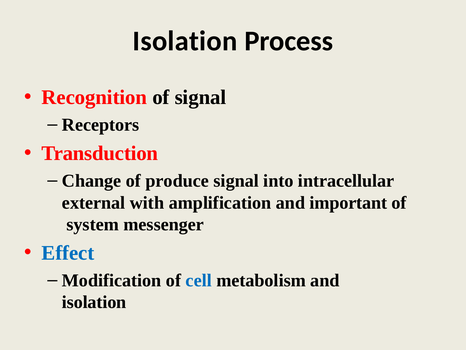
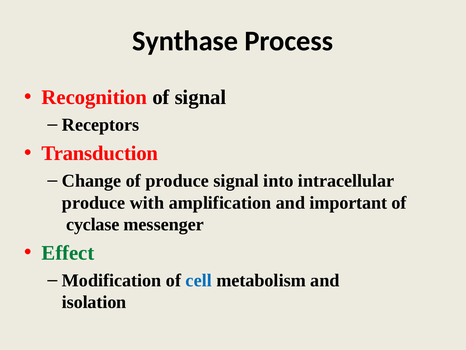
Isolation at (185, 41): Isolation -> Synthase
external at (94, 202): external -> produce
system: system -> cyclase
Effect colour: blue -> green
